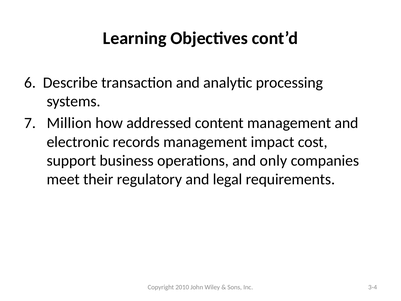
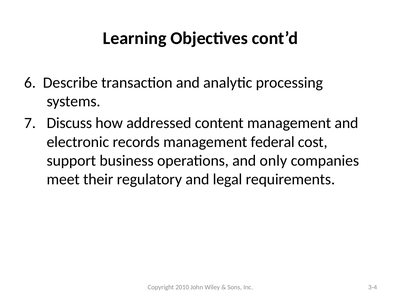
Million: Million -> Discuss
impact: impact -> federal
